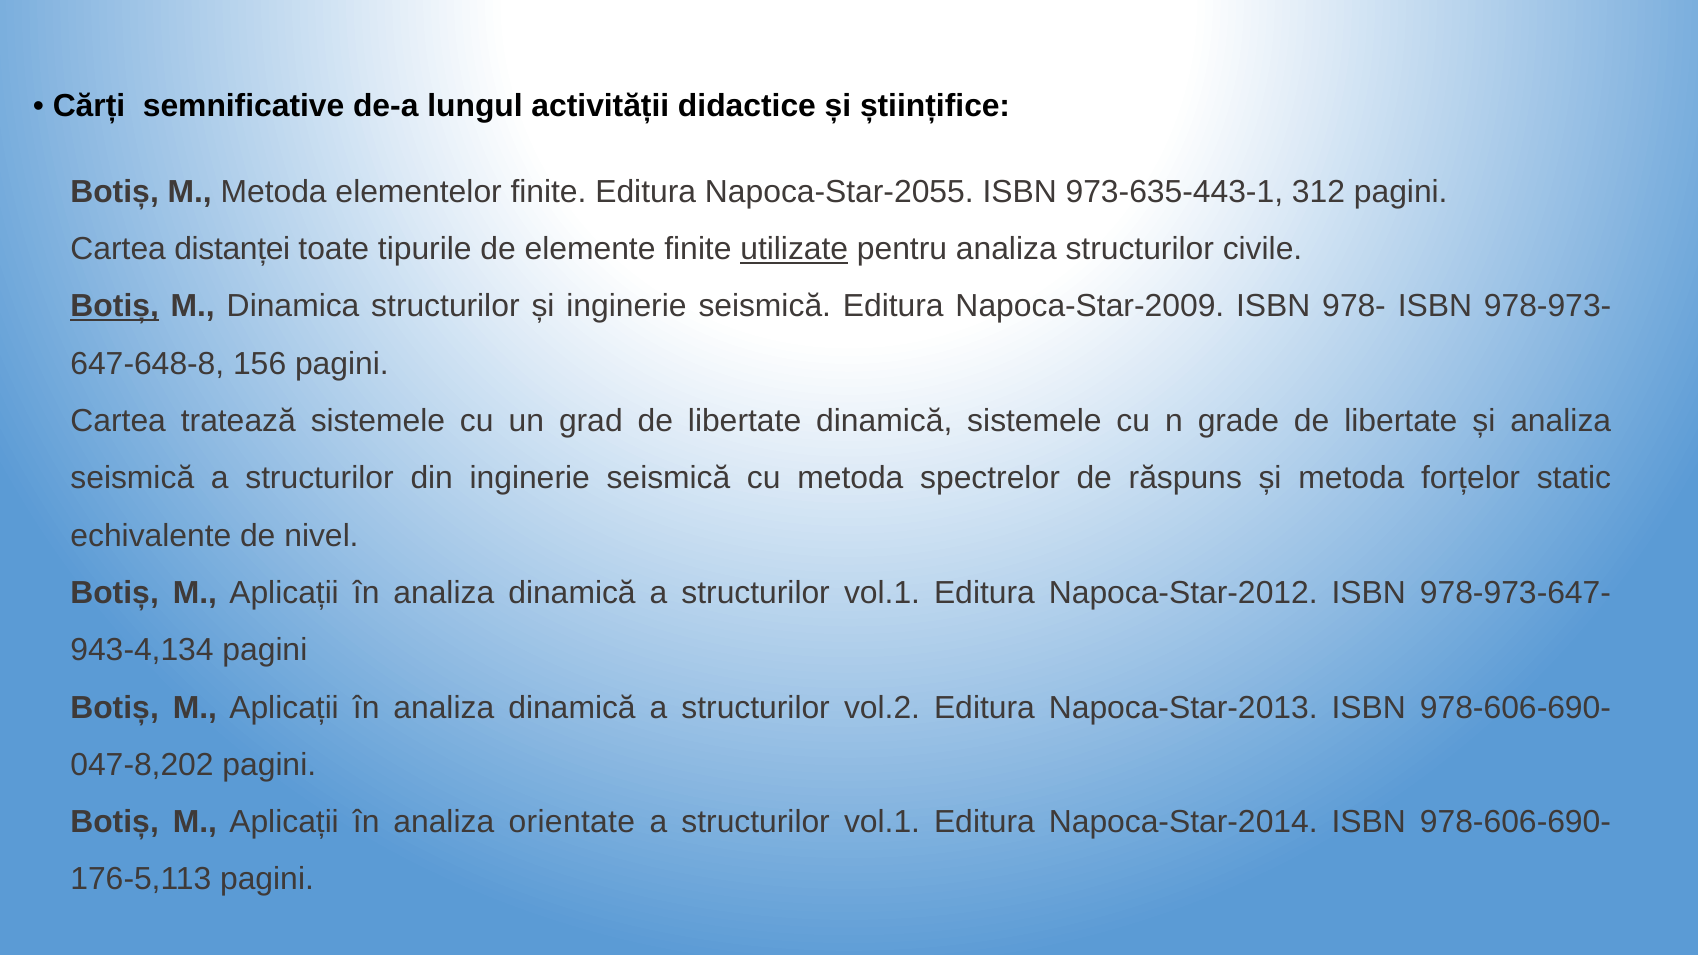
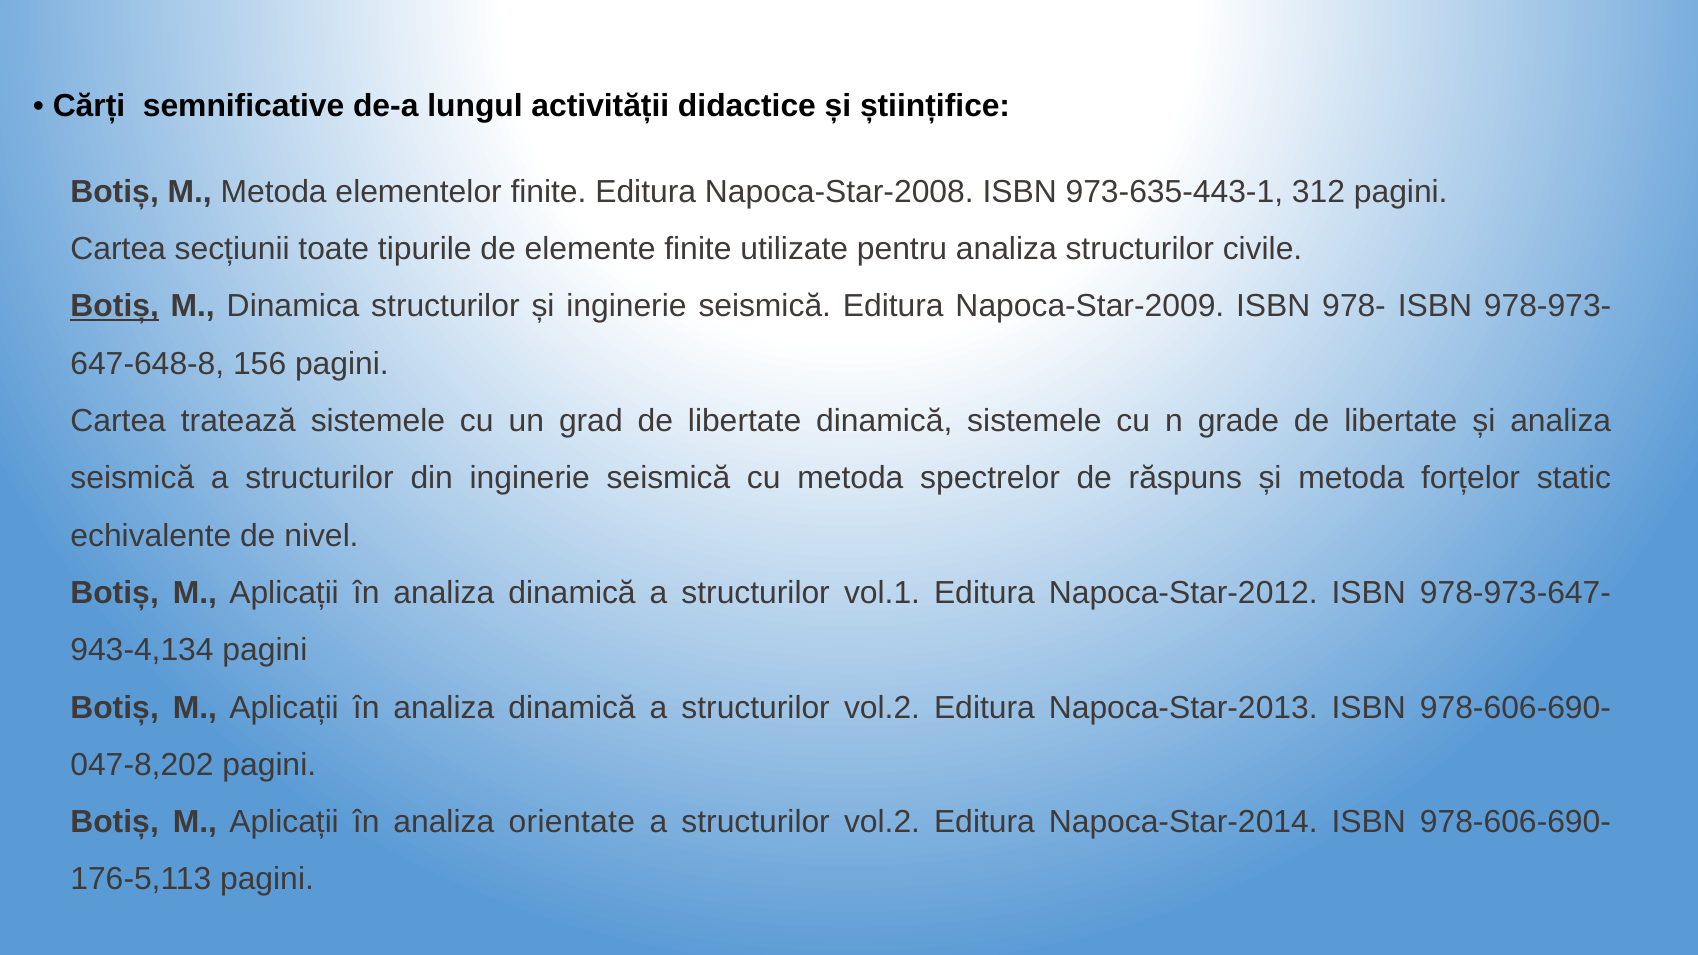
Napoca-Star-2055: Napoca-Star-2055 -> Napoca-Star-2008
distanței: distanței -> secțiunii
utilizate underline: present -> none
vol.1 at (882, 822): vol.1 -> vol.2
